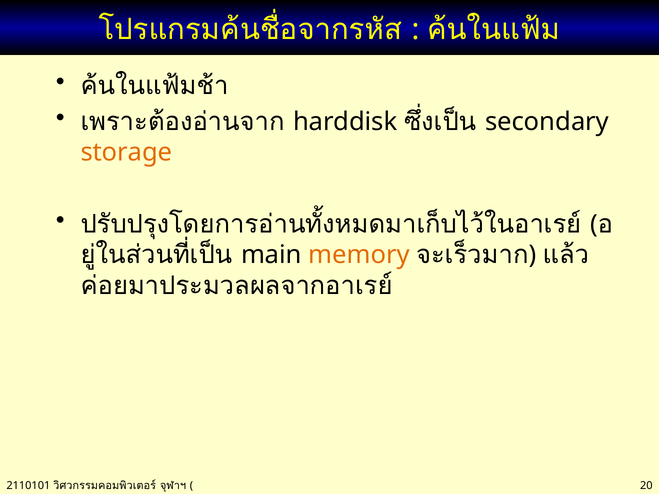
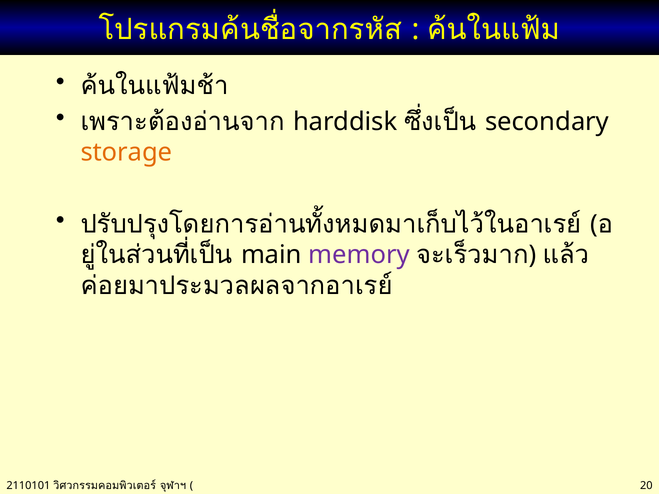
memory colour: orange -> purple
